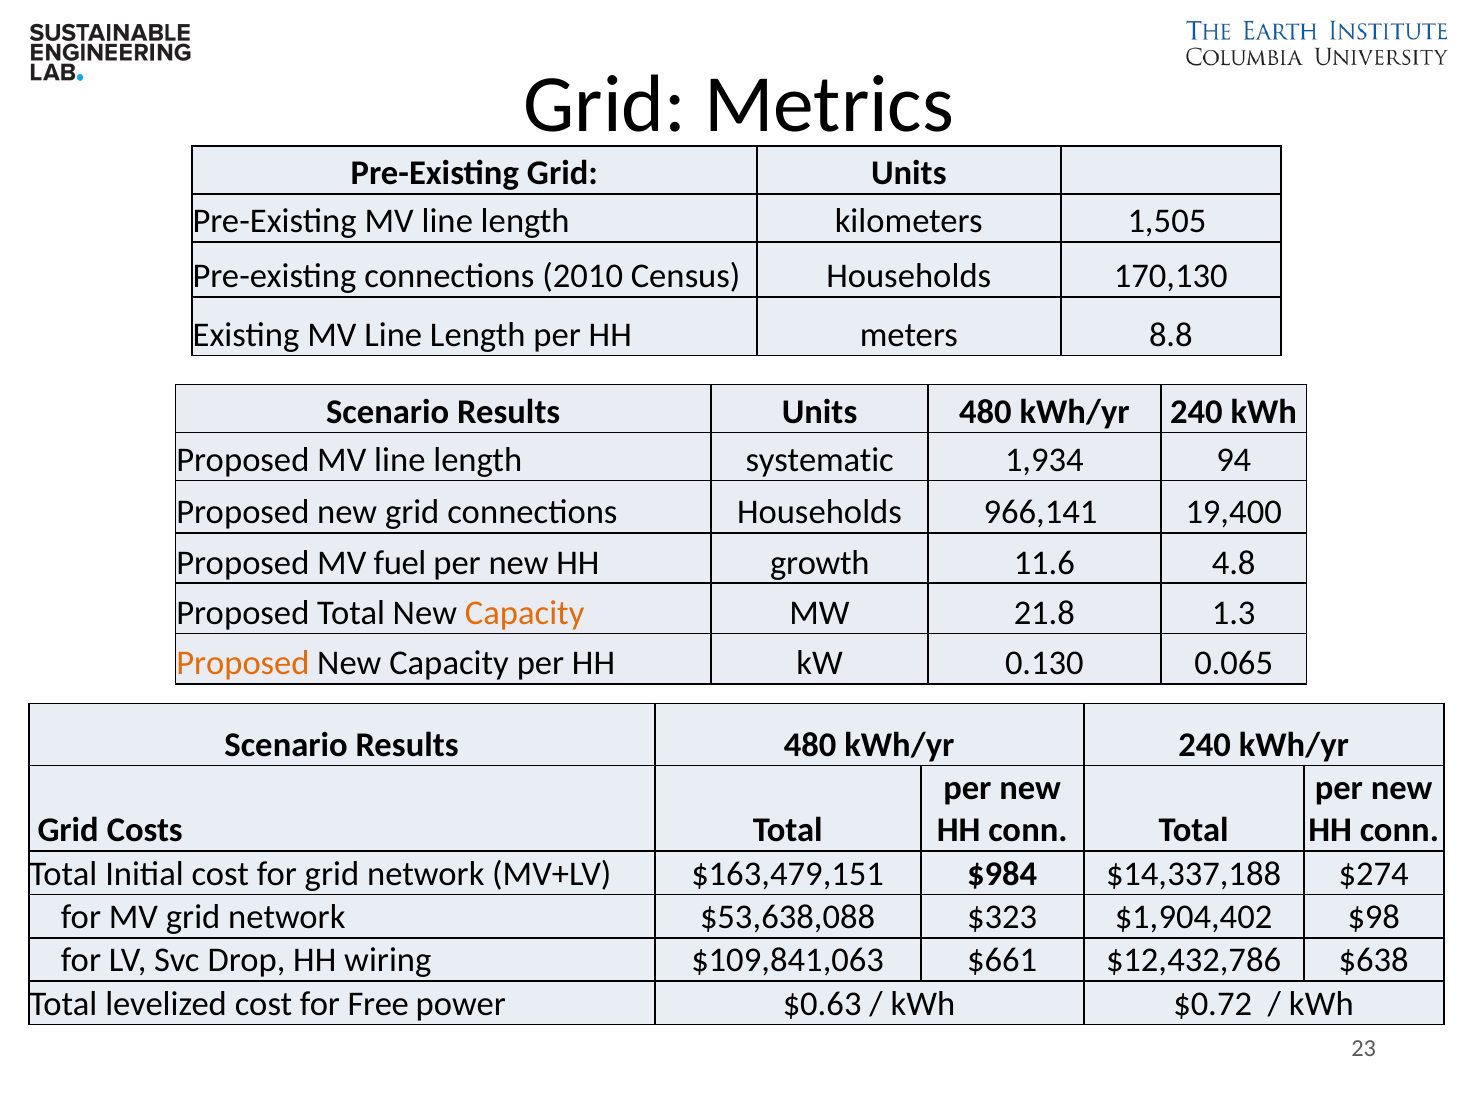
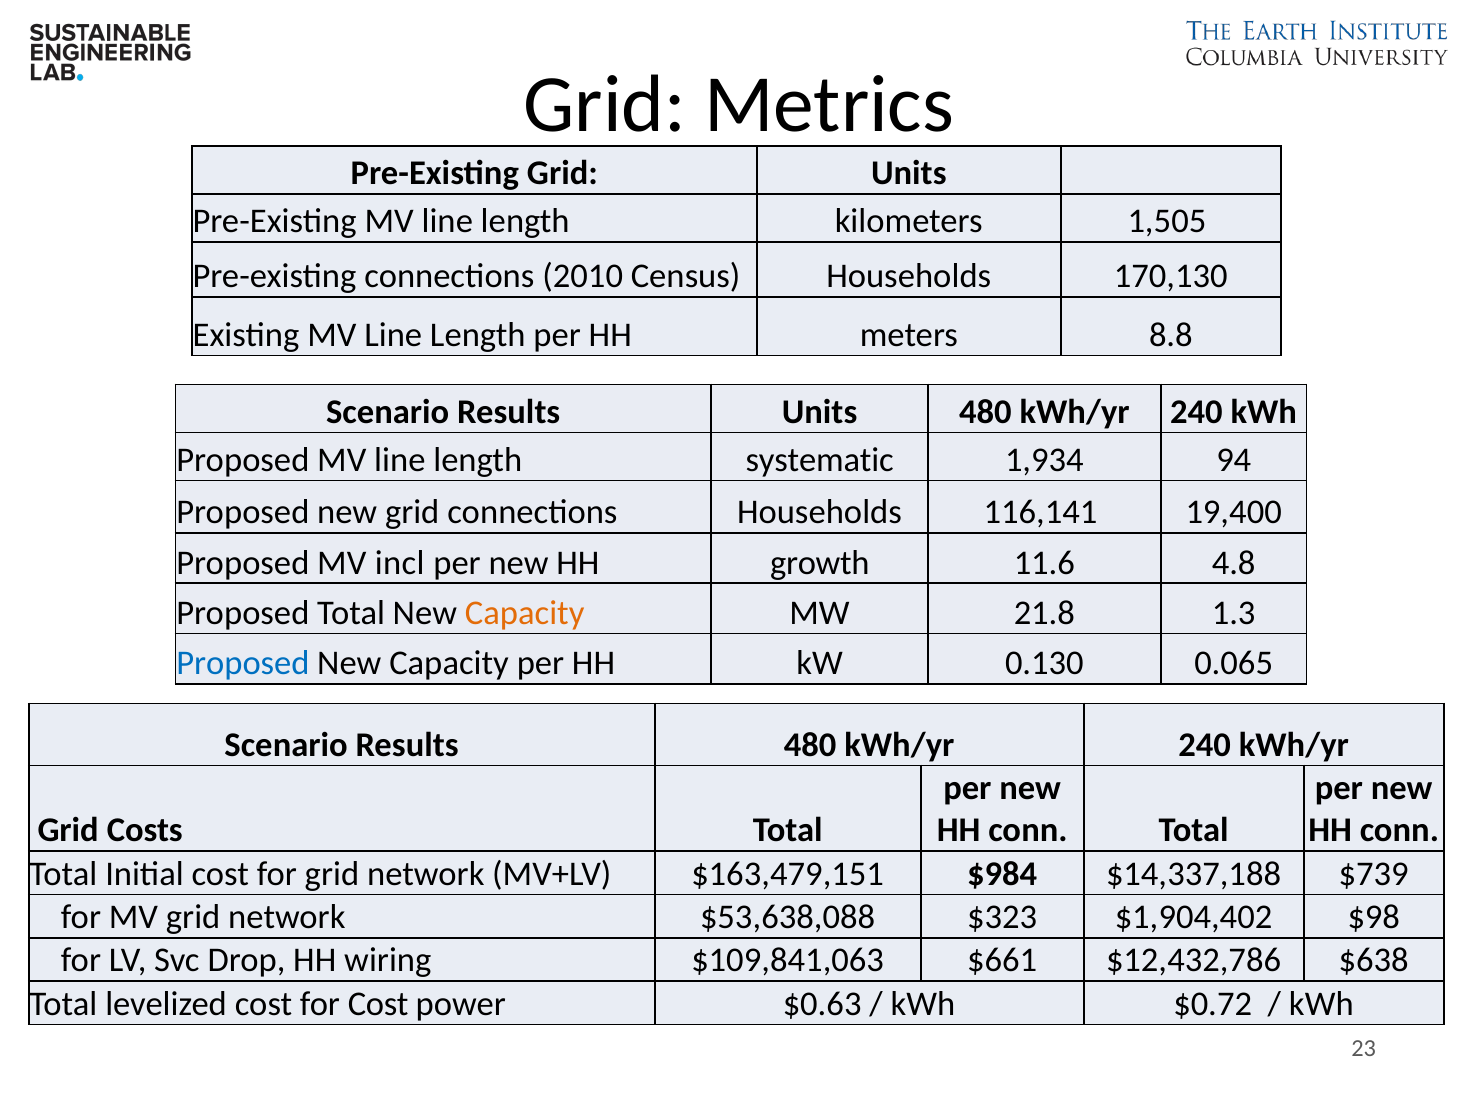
966,141: 966,141 -> 116,141
fuel: fuel -> incl
Proposed at (243, 663) colour: orange -> blue
$274: $274 -> $739
for Free: Free -> Cost
